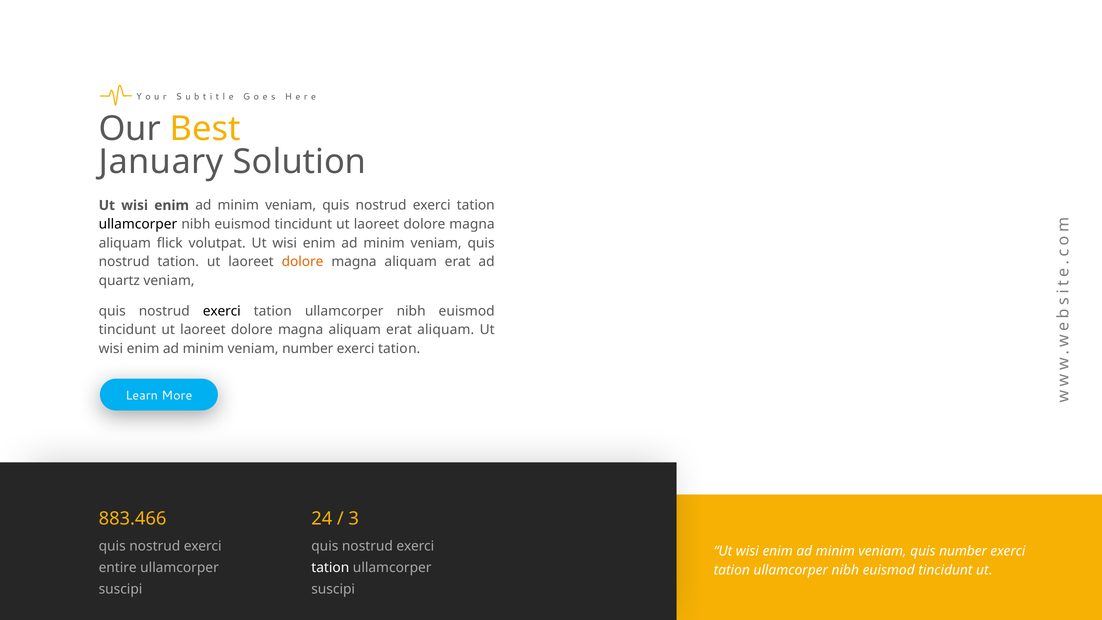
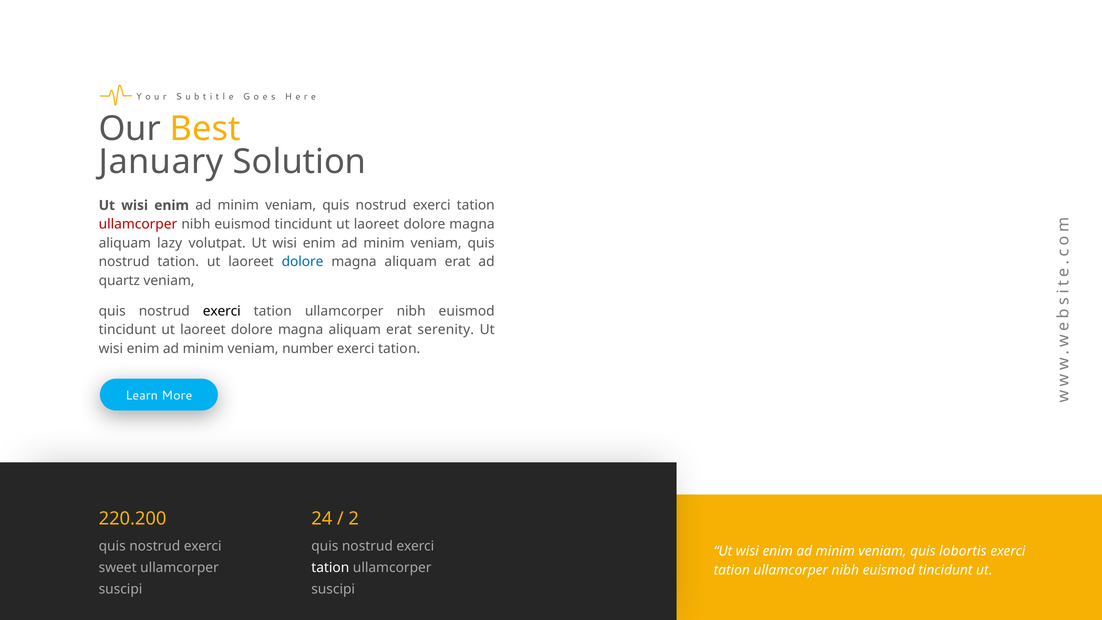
ullamcorper at (138, 224) colour: black -> red
flick: flick -> lazy
dolore at (303, 262) colour: orange -> blue
erat aliquam: aliquam -> serenity
883.466: 883.466 -> 220.200
3: 3 -> 2
quis number: number -> lobortis
entire: entire -> sweet
